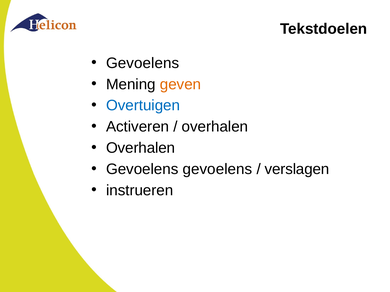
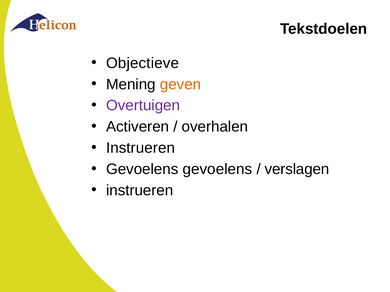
Gevoelens at (143, 63): Gevoelens -> Objectieve
Overtuigen colour: blue -> purple
Overhalen at (141, 148): Overhalen -> Instrueren
